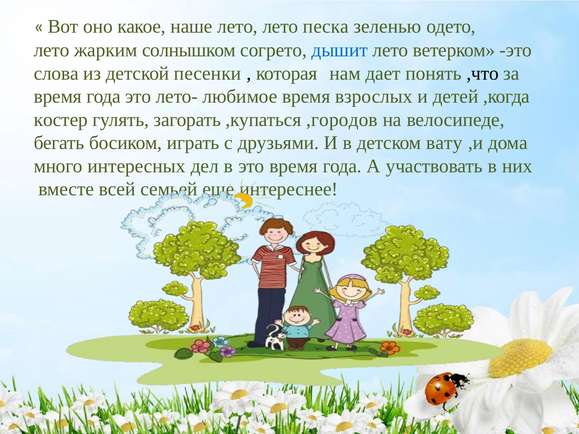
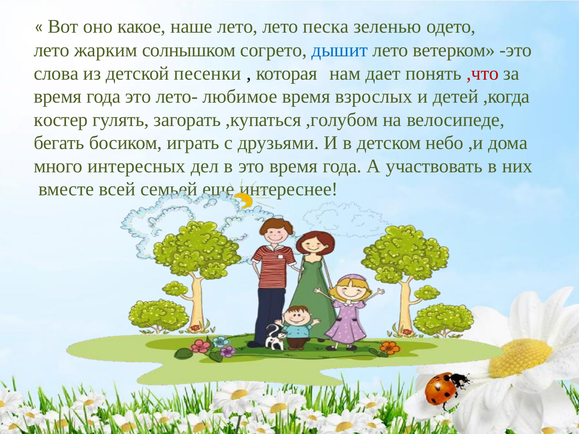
,что colour: black -> red
,городов: ,городов -> ,голубом
вату: вату -> небо
